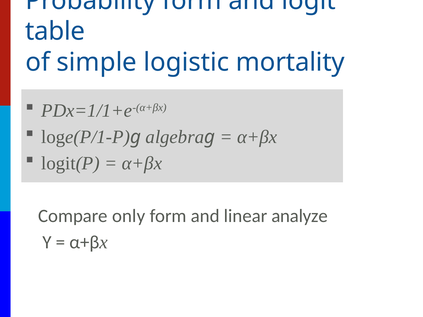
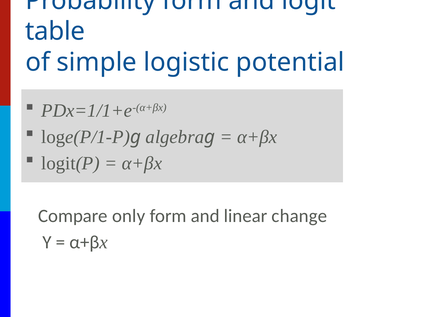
mortality: mortality -> potential
analyze: analyze -> change
